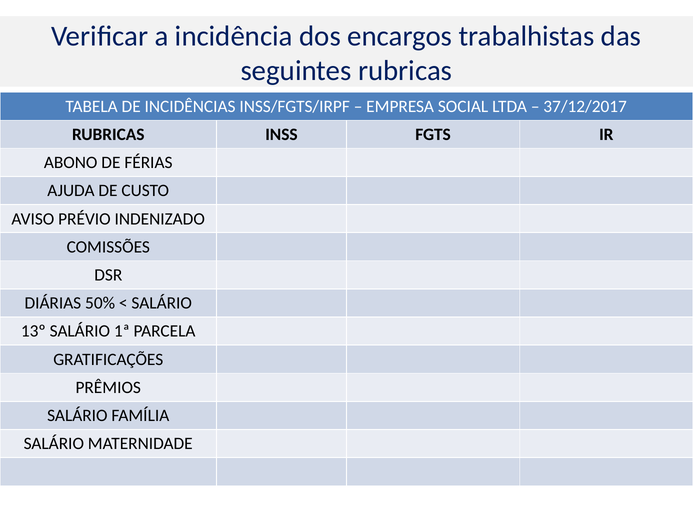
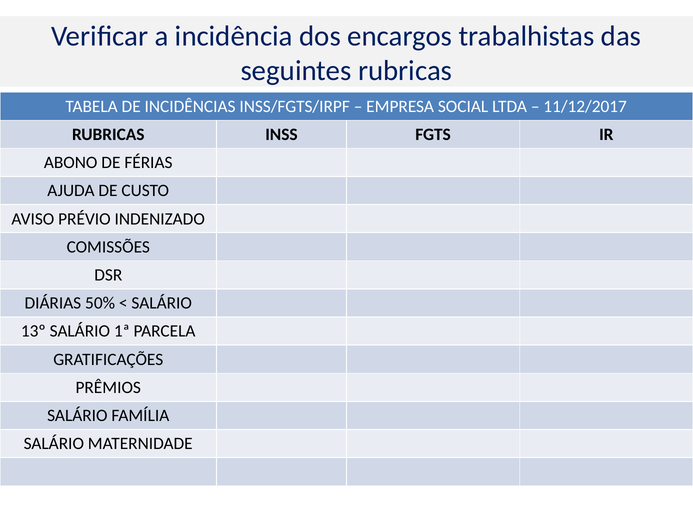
37/12/2017: 37/12/2017 -> 11/12/2017
